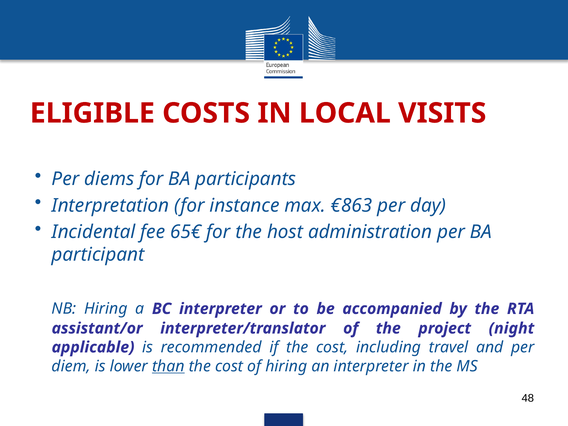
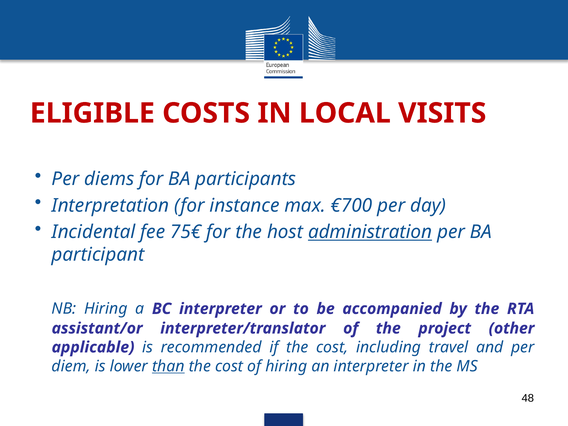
€863: €863 -> €700
65€: 65€ -> 75€
administration underline: none -> present
night: night -> other
